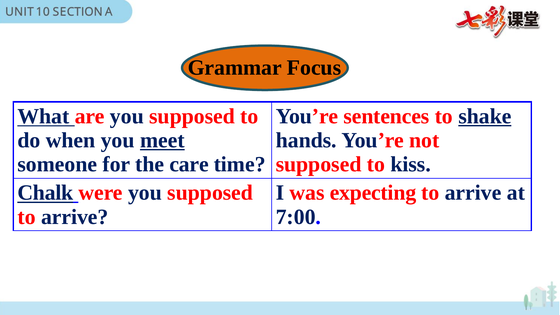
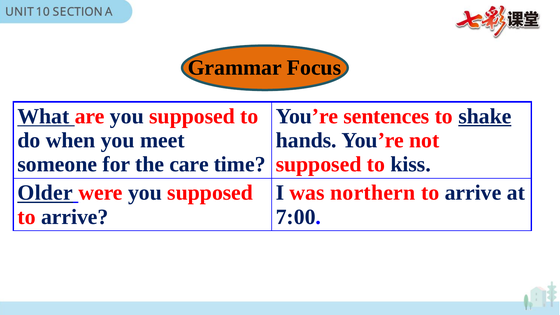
meet underline: present -> none
Chalk: Chalk -> Older
expecting: expecting -> northern
